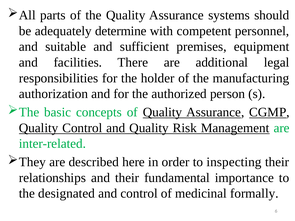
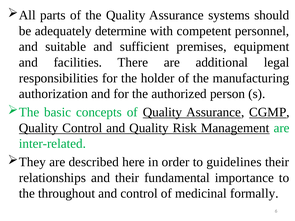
inspecting: inspecting -> guidelines
designated: designated -> throughout
